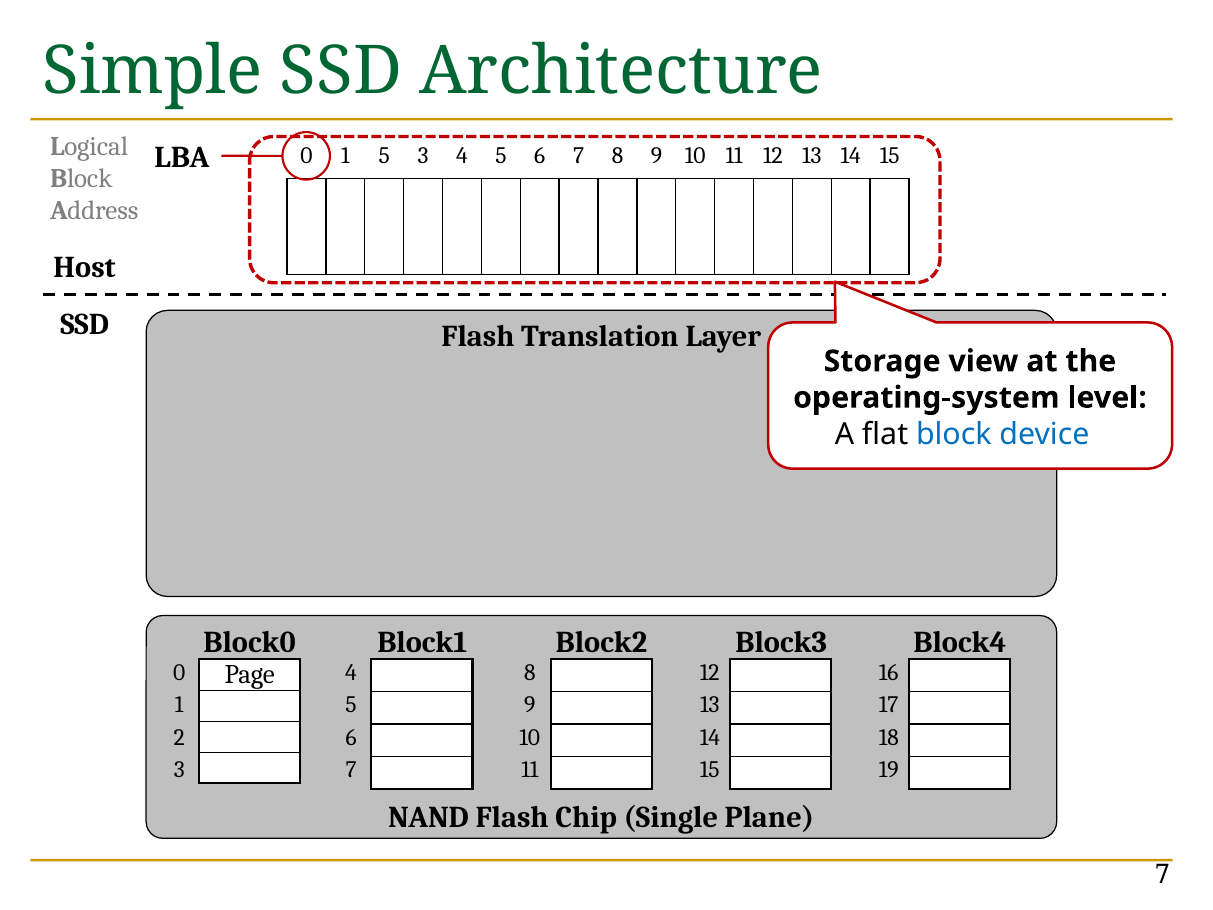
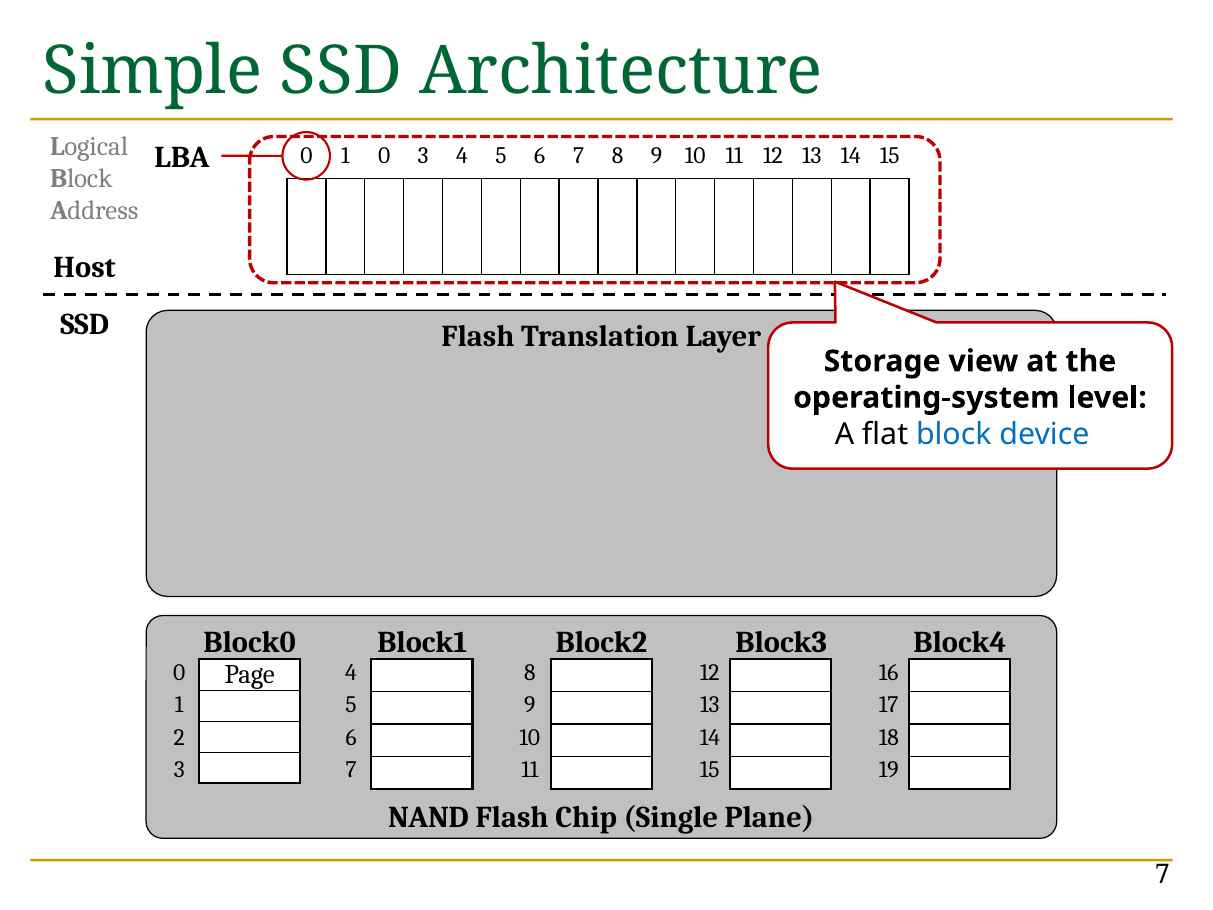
1 5: 5 -> 0
